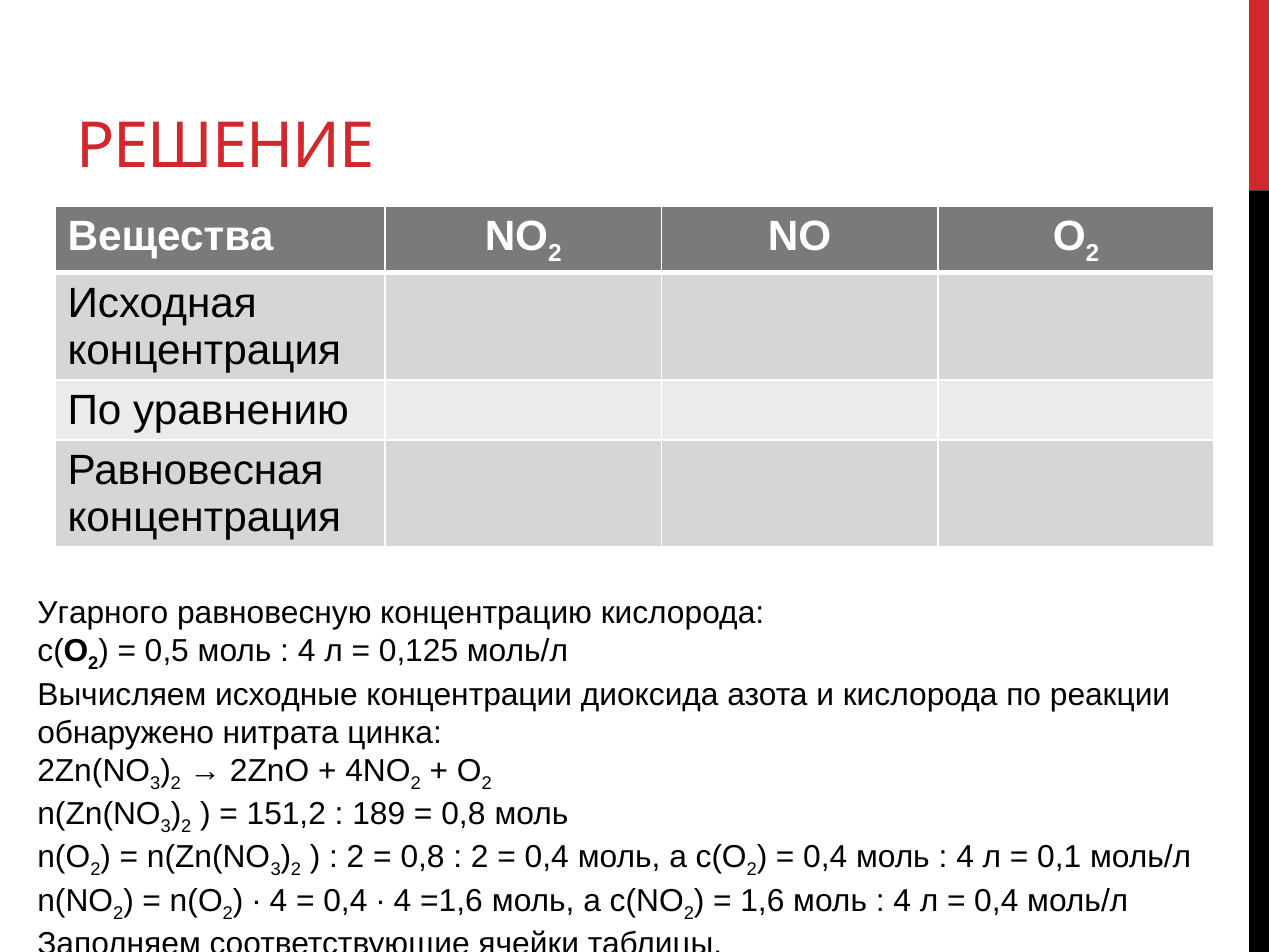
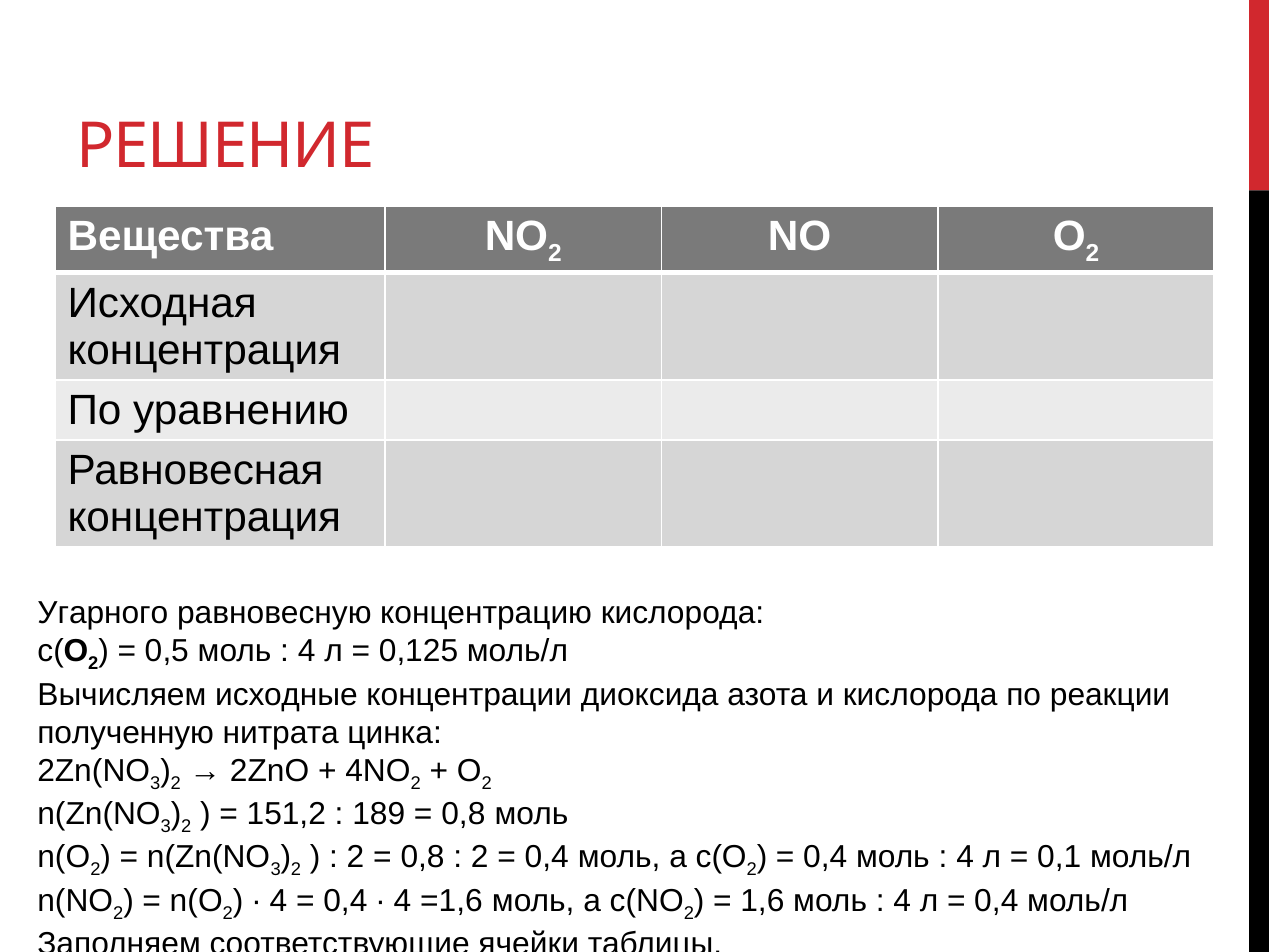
обнаружено: обнаружено -> полученную
